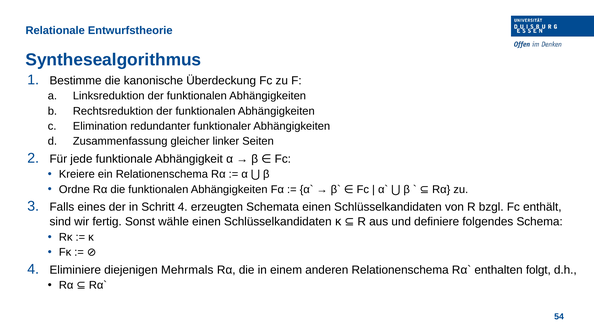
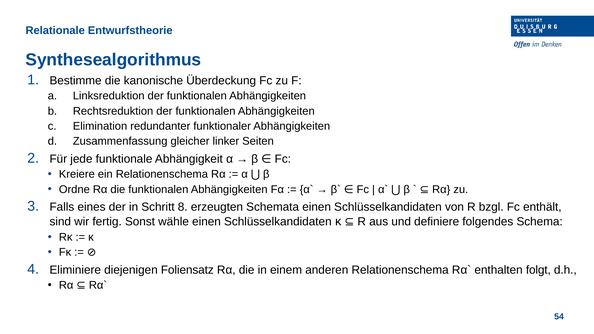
Schritt 4: 4 -> 8
Mehrmals: Mehrmals -> Foliensatz
